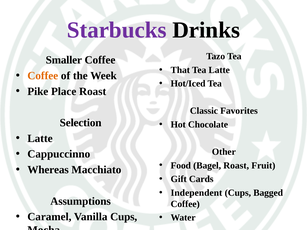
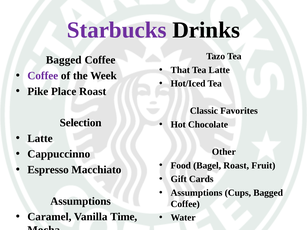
Smaller at (64, 60): Smaller -> Bagged
Coffee at (43, 76) colour: orange -> purple
Whereas: Whereas -> Espresso
Independent at (196, 193): Independent -> Assumptions
Vanilla Cups: Cups -> Time
